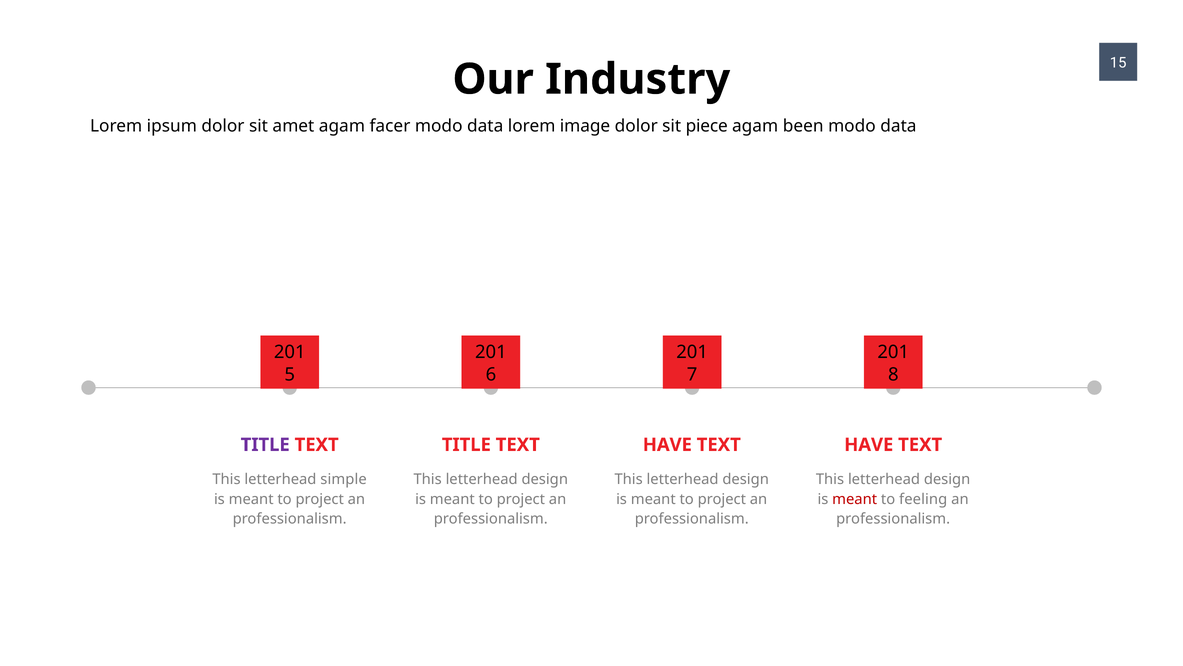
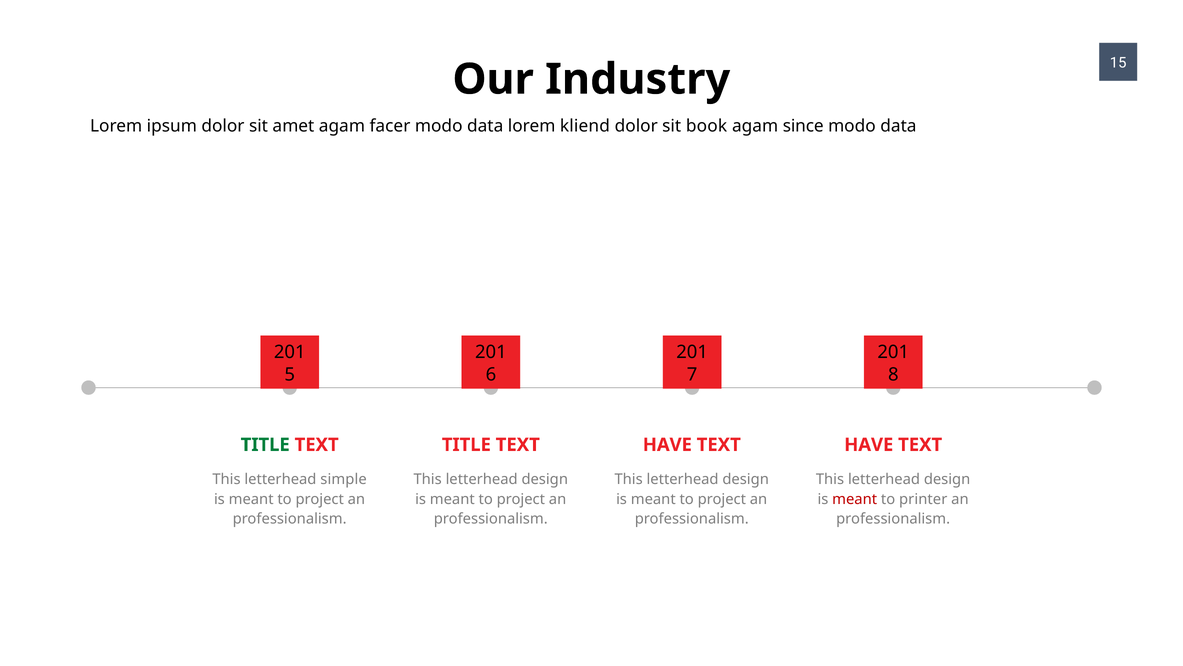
image: image -> kliend
piece: piece -> book
been: been -> since
TITLE at (265, 444) colour: purple -> green
feeling: feeling -> printer
